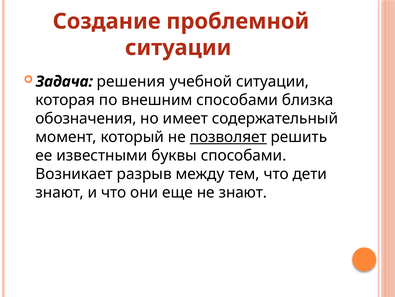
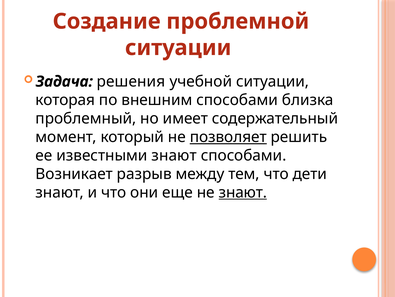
обозначения: обозначения -> проблемный
известными буквы: буквы -> знают
знают at (243, 192) underline: none -> present
